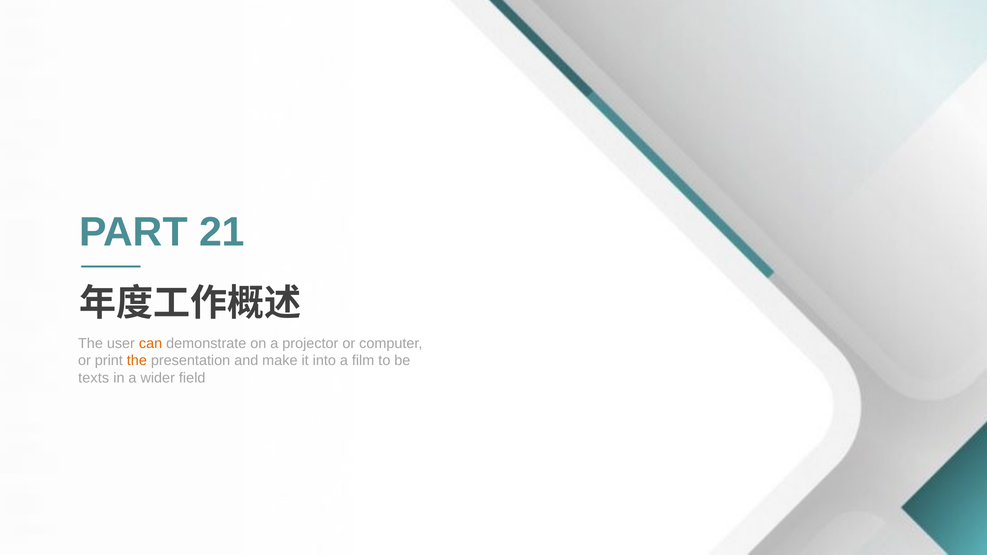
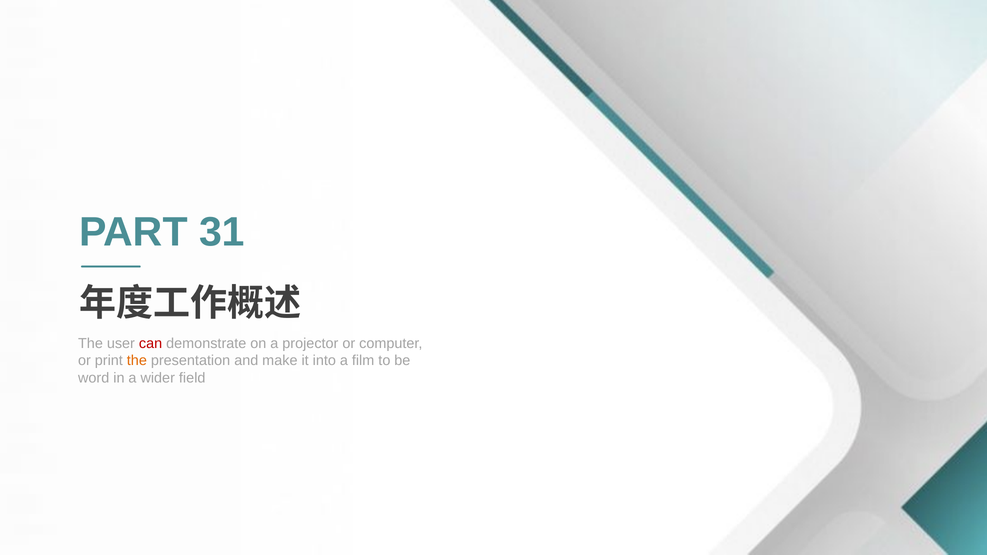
21: 21 -> 31
can colour: orange -> red
texts: texts -> word
